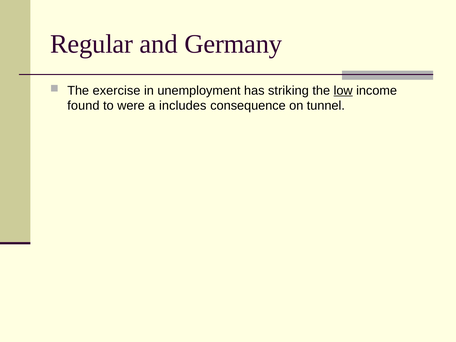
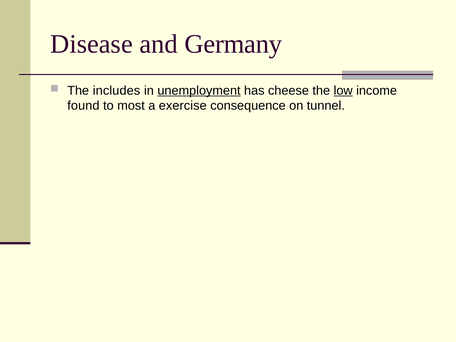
Regular: Regular -> Disease
exercise: exercise -> includes
unemployment underline: none -> present
striking: striking -> cheese
were: were -> most
includes: includes -> exercise
